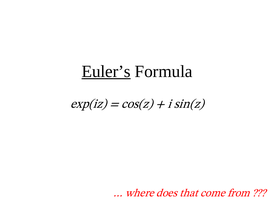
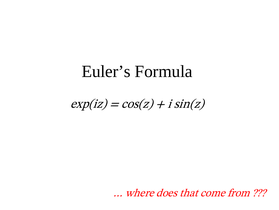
Euler’s underline: present -> none
